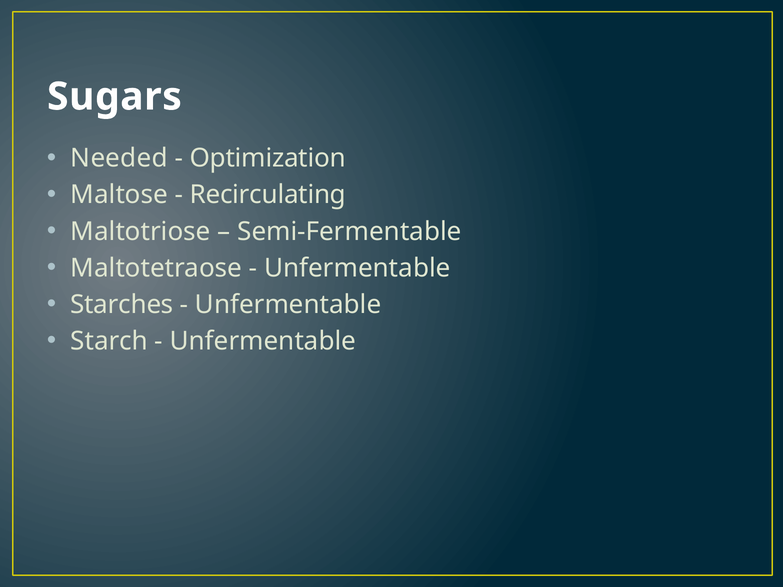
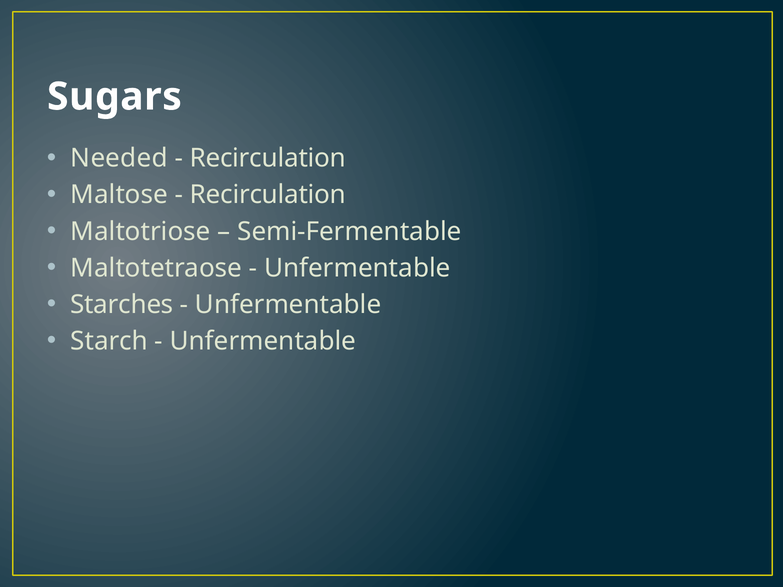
Optimization at (268, 158): Optimization -> Recirculation
Recirculating at (268, 195): Recirculating -> Recirculation
